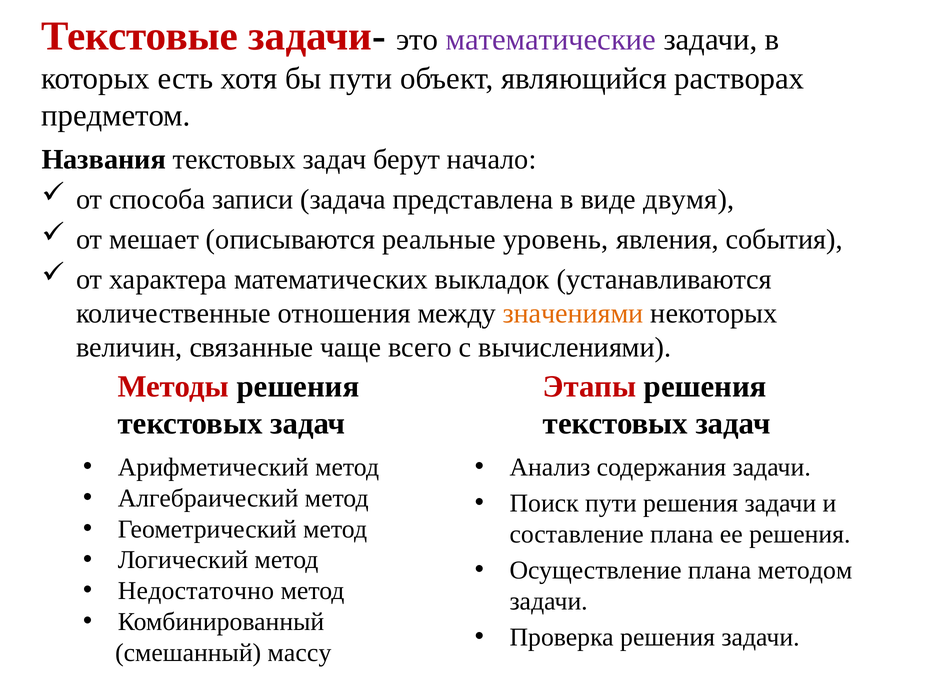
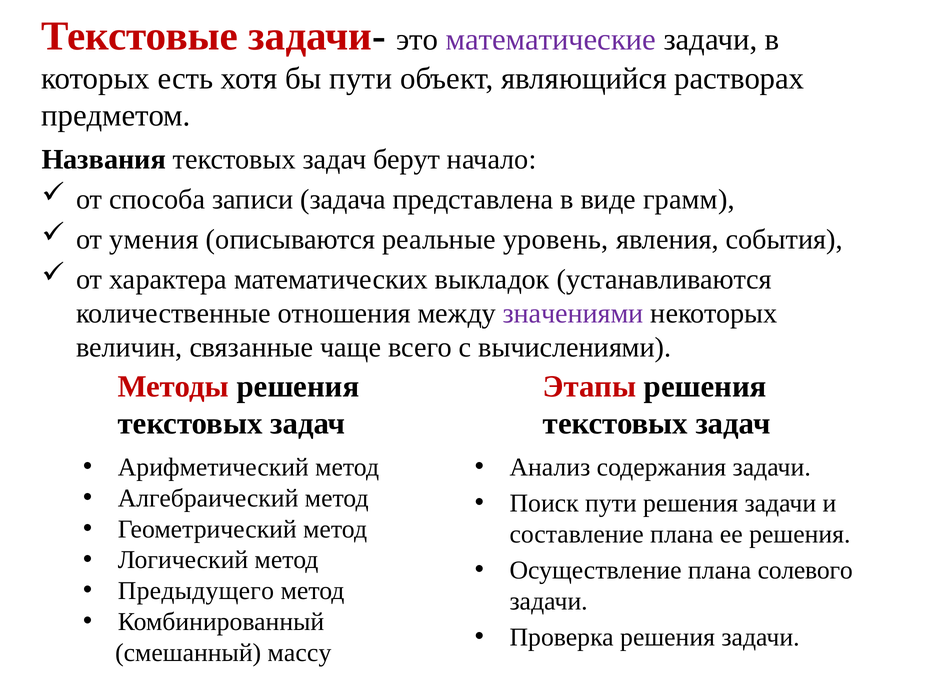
двумя: двумя -> грамм
мешает: мешает -> умения
значениями colour: orange -> purple
методом: методом -> солевого
Недостаточно: Недостаточно -> Предыдущего
